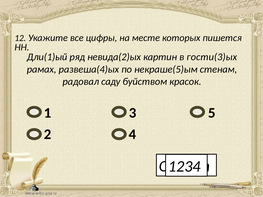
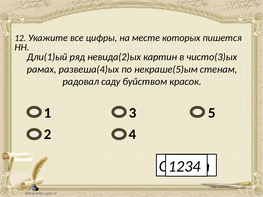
гости(3)ых: гости(3)ых -> чисто(3)ых
